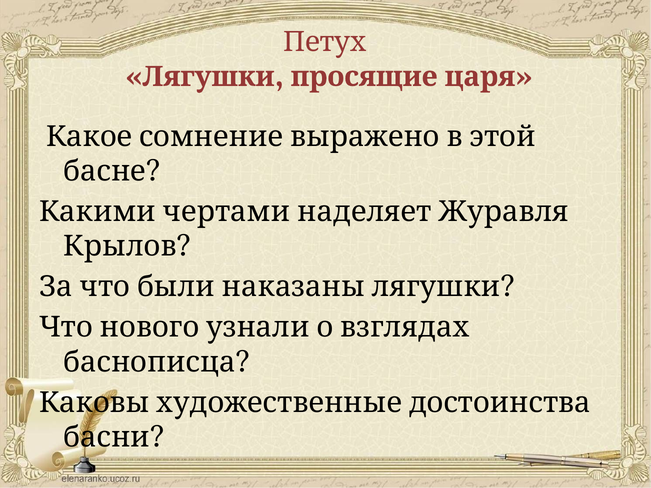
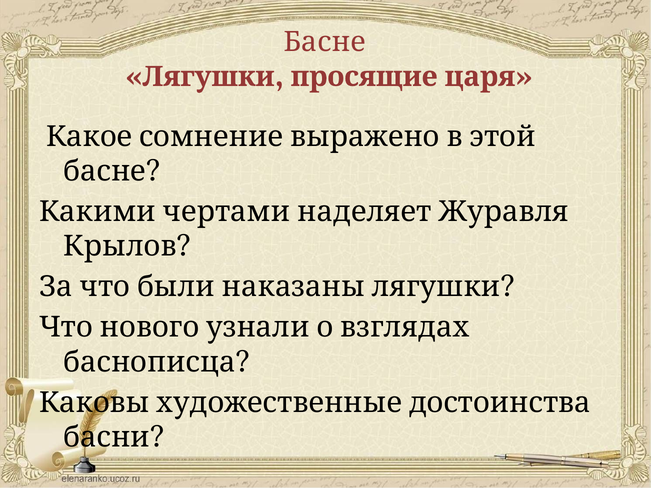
Петух at (325, 42): Петух -> Басне
